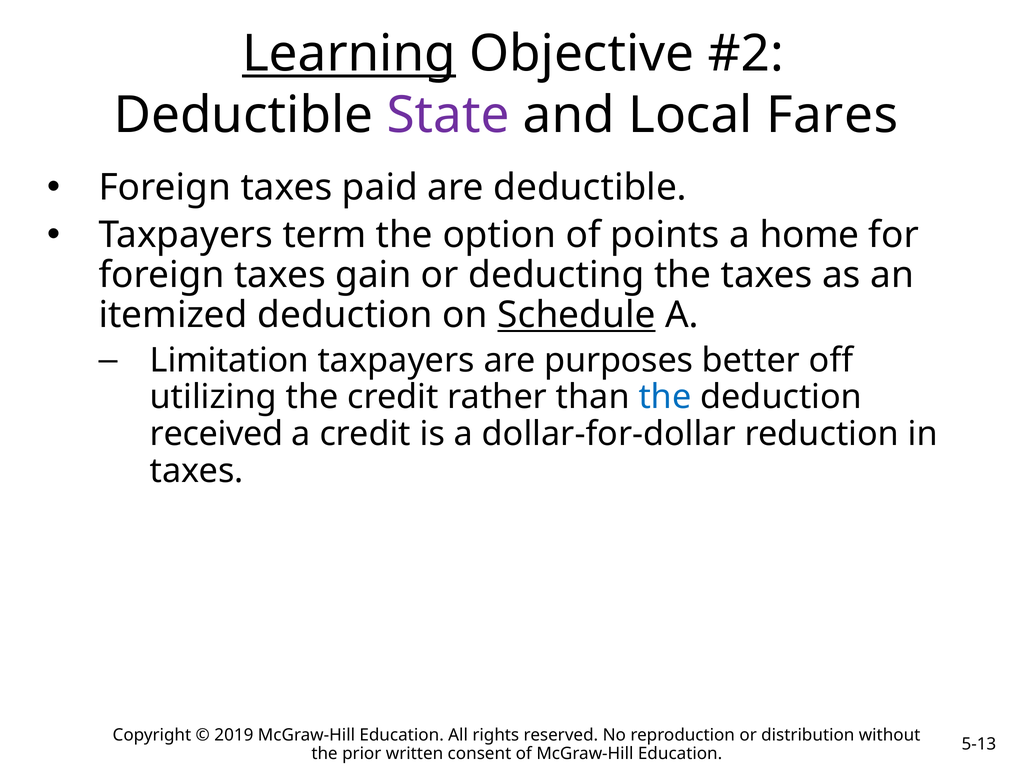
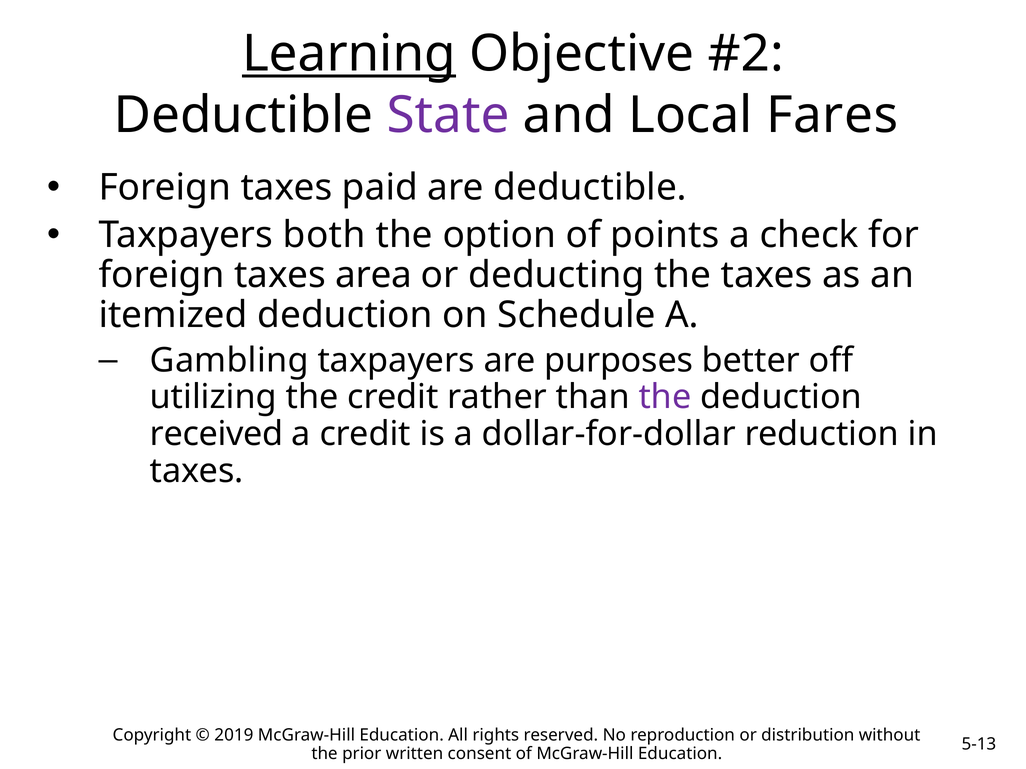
term: term -> both
home: home -> check
gain: gain -> area
Schedule underline: present -> none
Limitation: Limitation -> Gambling
the at (665, 397) colour: blue -> purple
